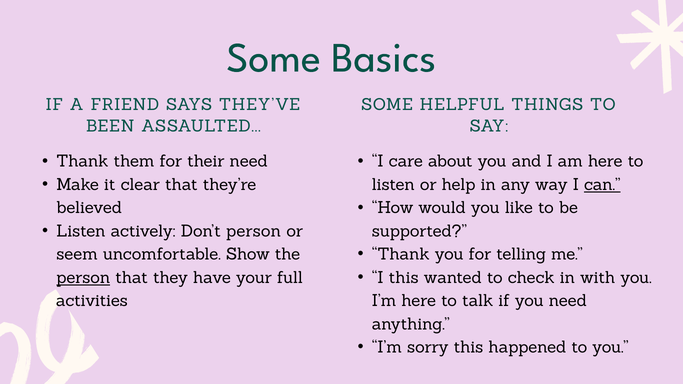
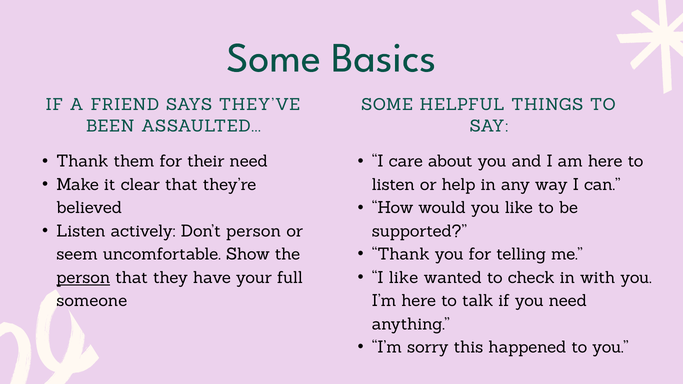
can underline: present -> none
I this: this -> like
activities: activities -> someone
